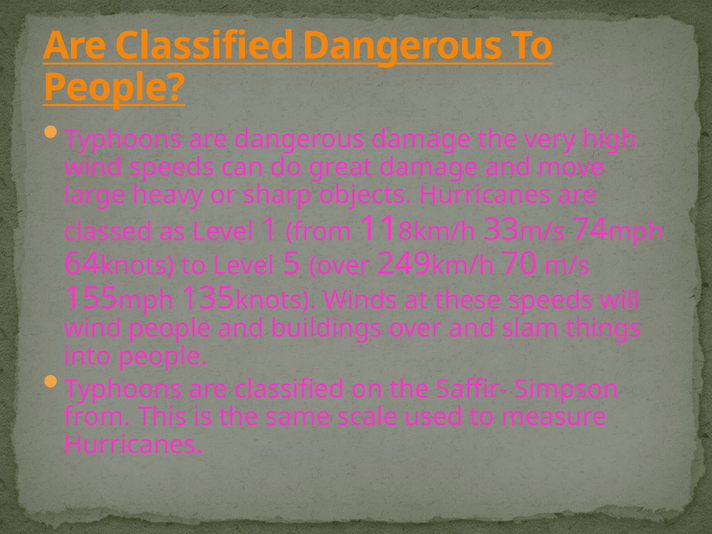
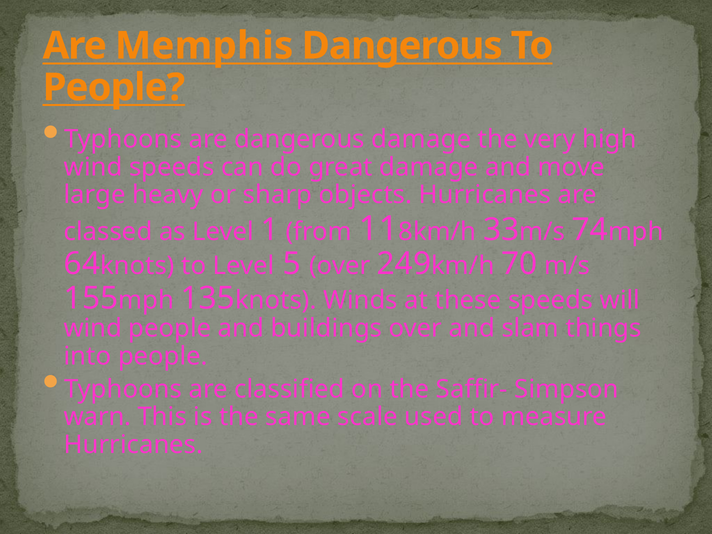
Classified at (204, 46): Classified -> Memphis
from at (97, 417): from -> warn
